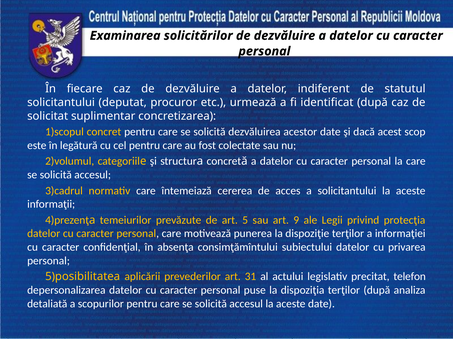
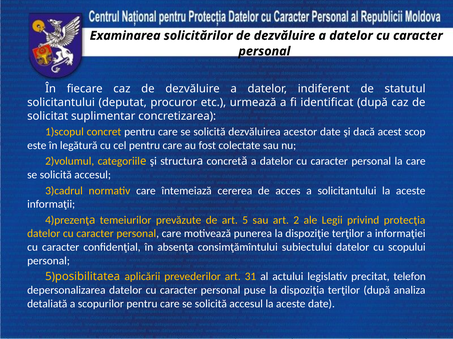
9: 9 -> 2
privarea: privarea -> scopului
